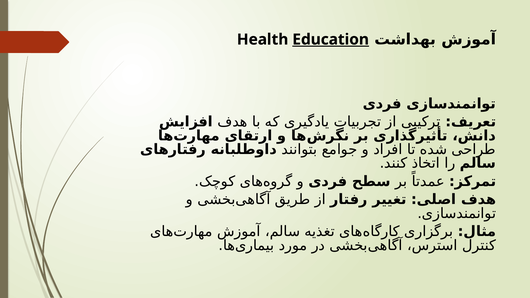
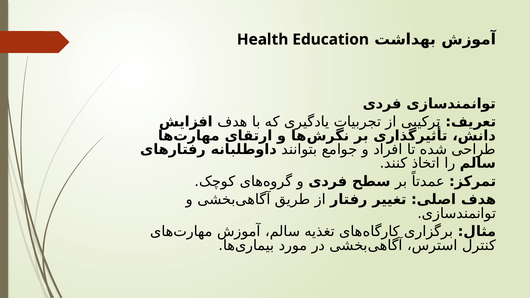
Education underline: present -> none
